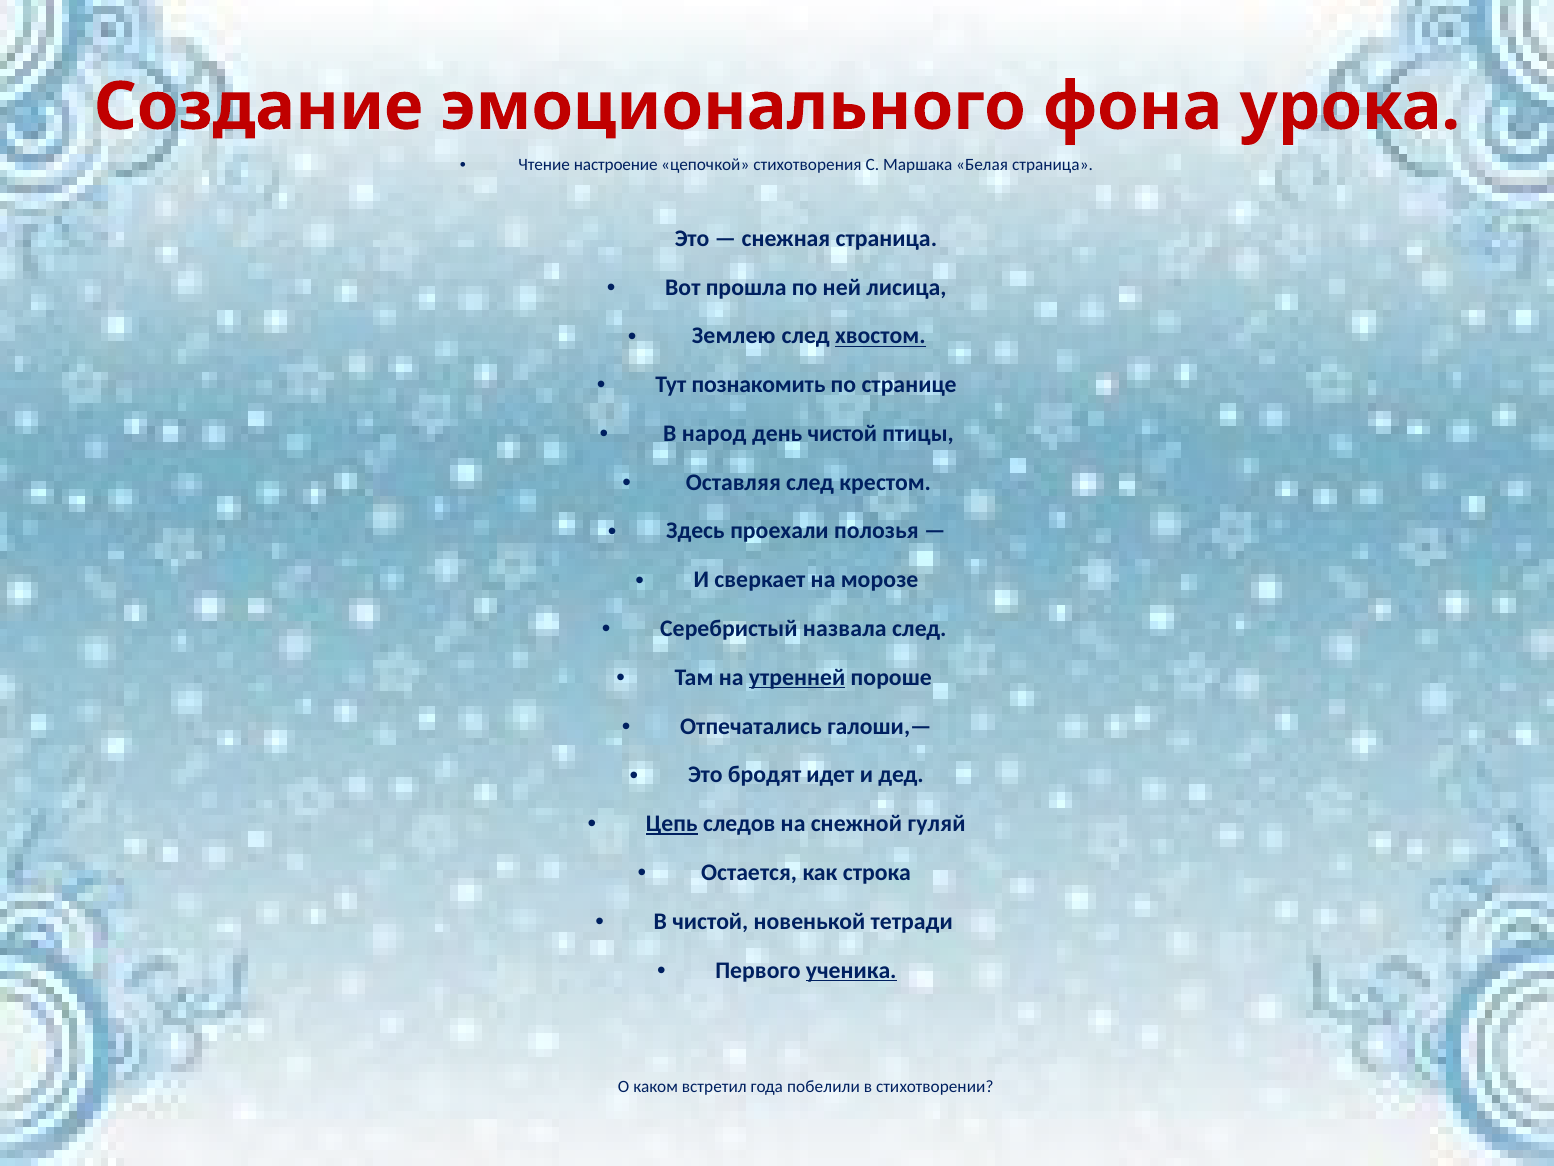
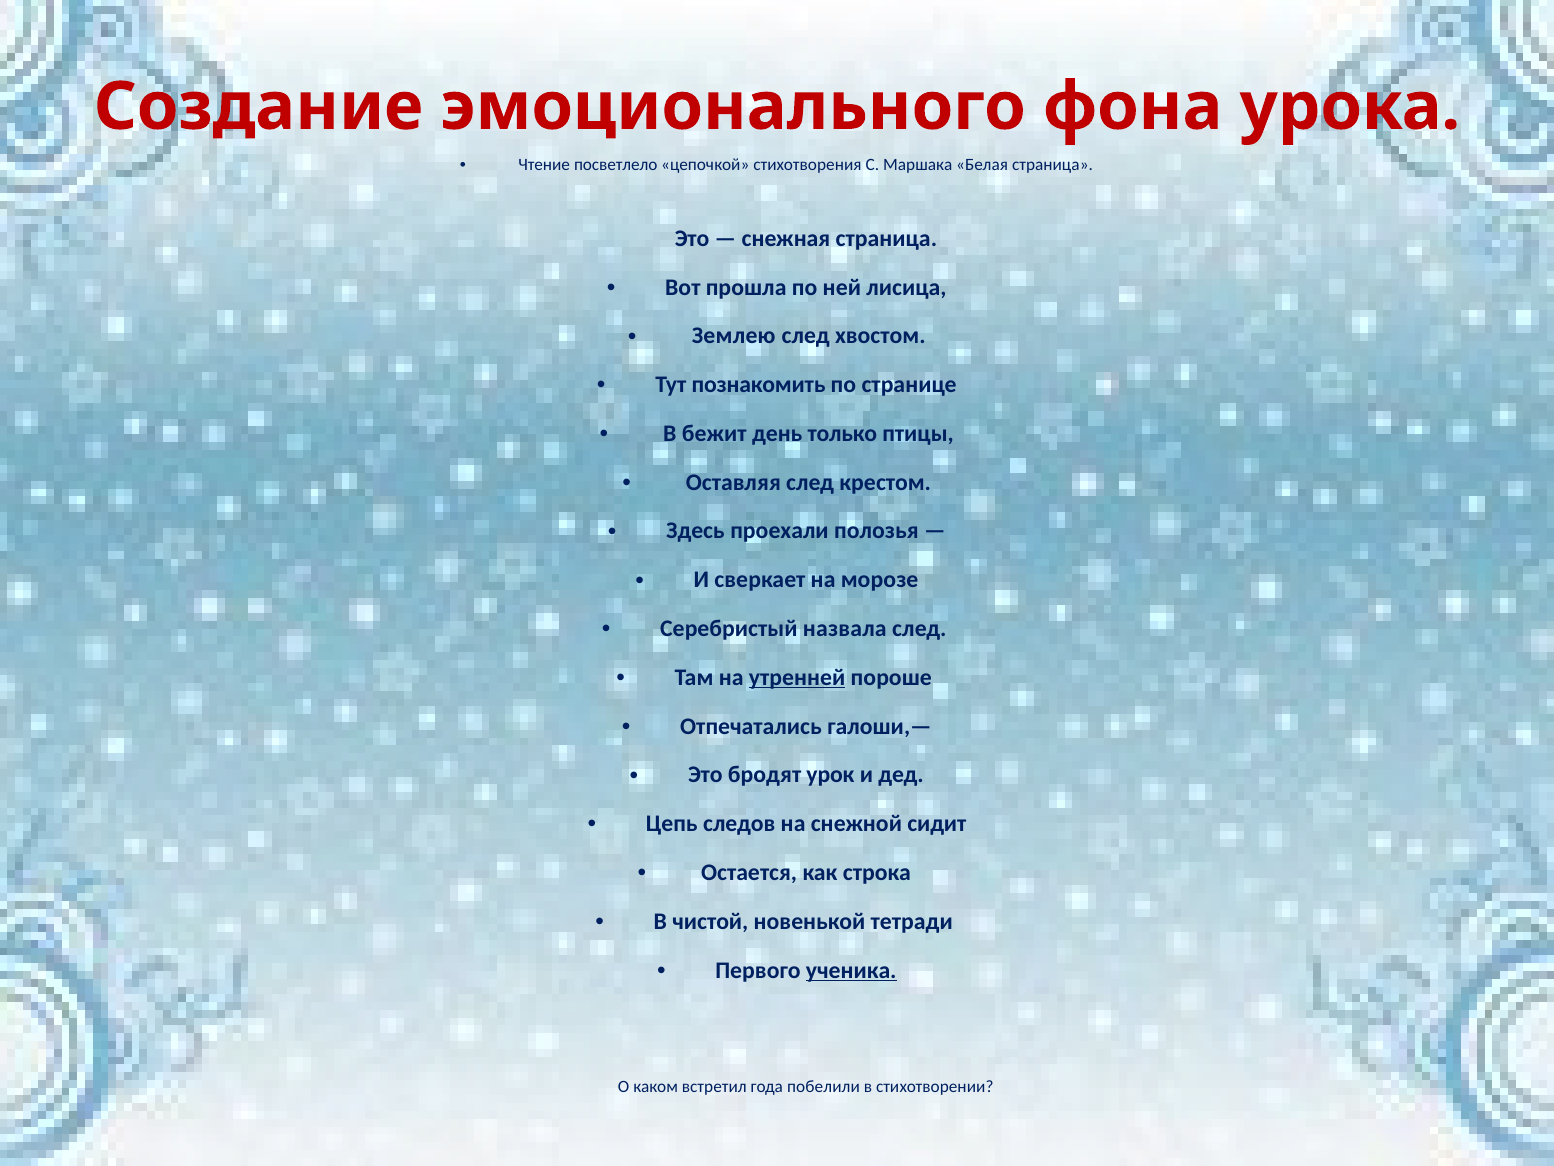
настроение: настроение -> посветлело
хвостом underline: present -> none
народ: народ -> бежит
день чистой: чистой -> только
идет: идет -> урок
Цепь underline: present -> none
гуляй: гуляй -> сидит
